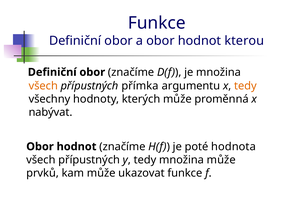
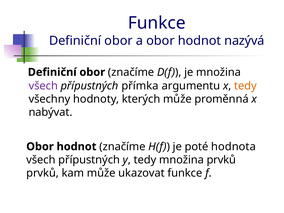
kterou: kterou -> nazývá
všech at (43, 86) colour: orange -> purple
množina může: může -> prvků
